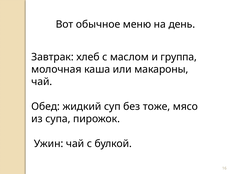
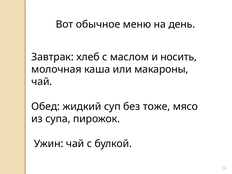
группа: группа -> носить
